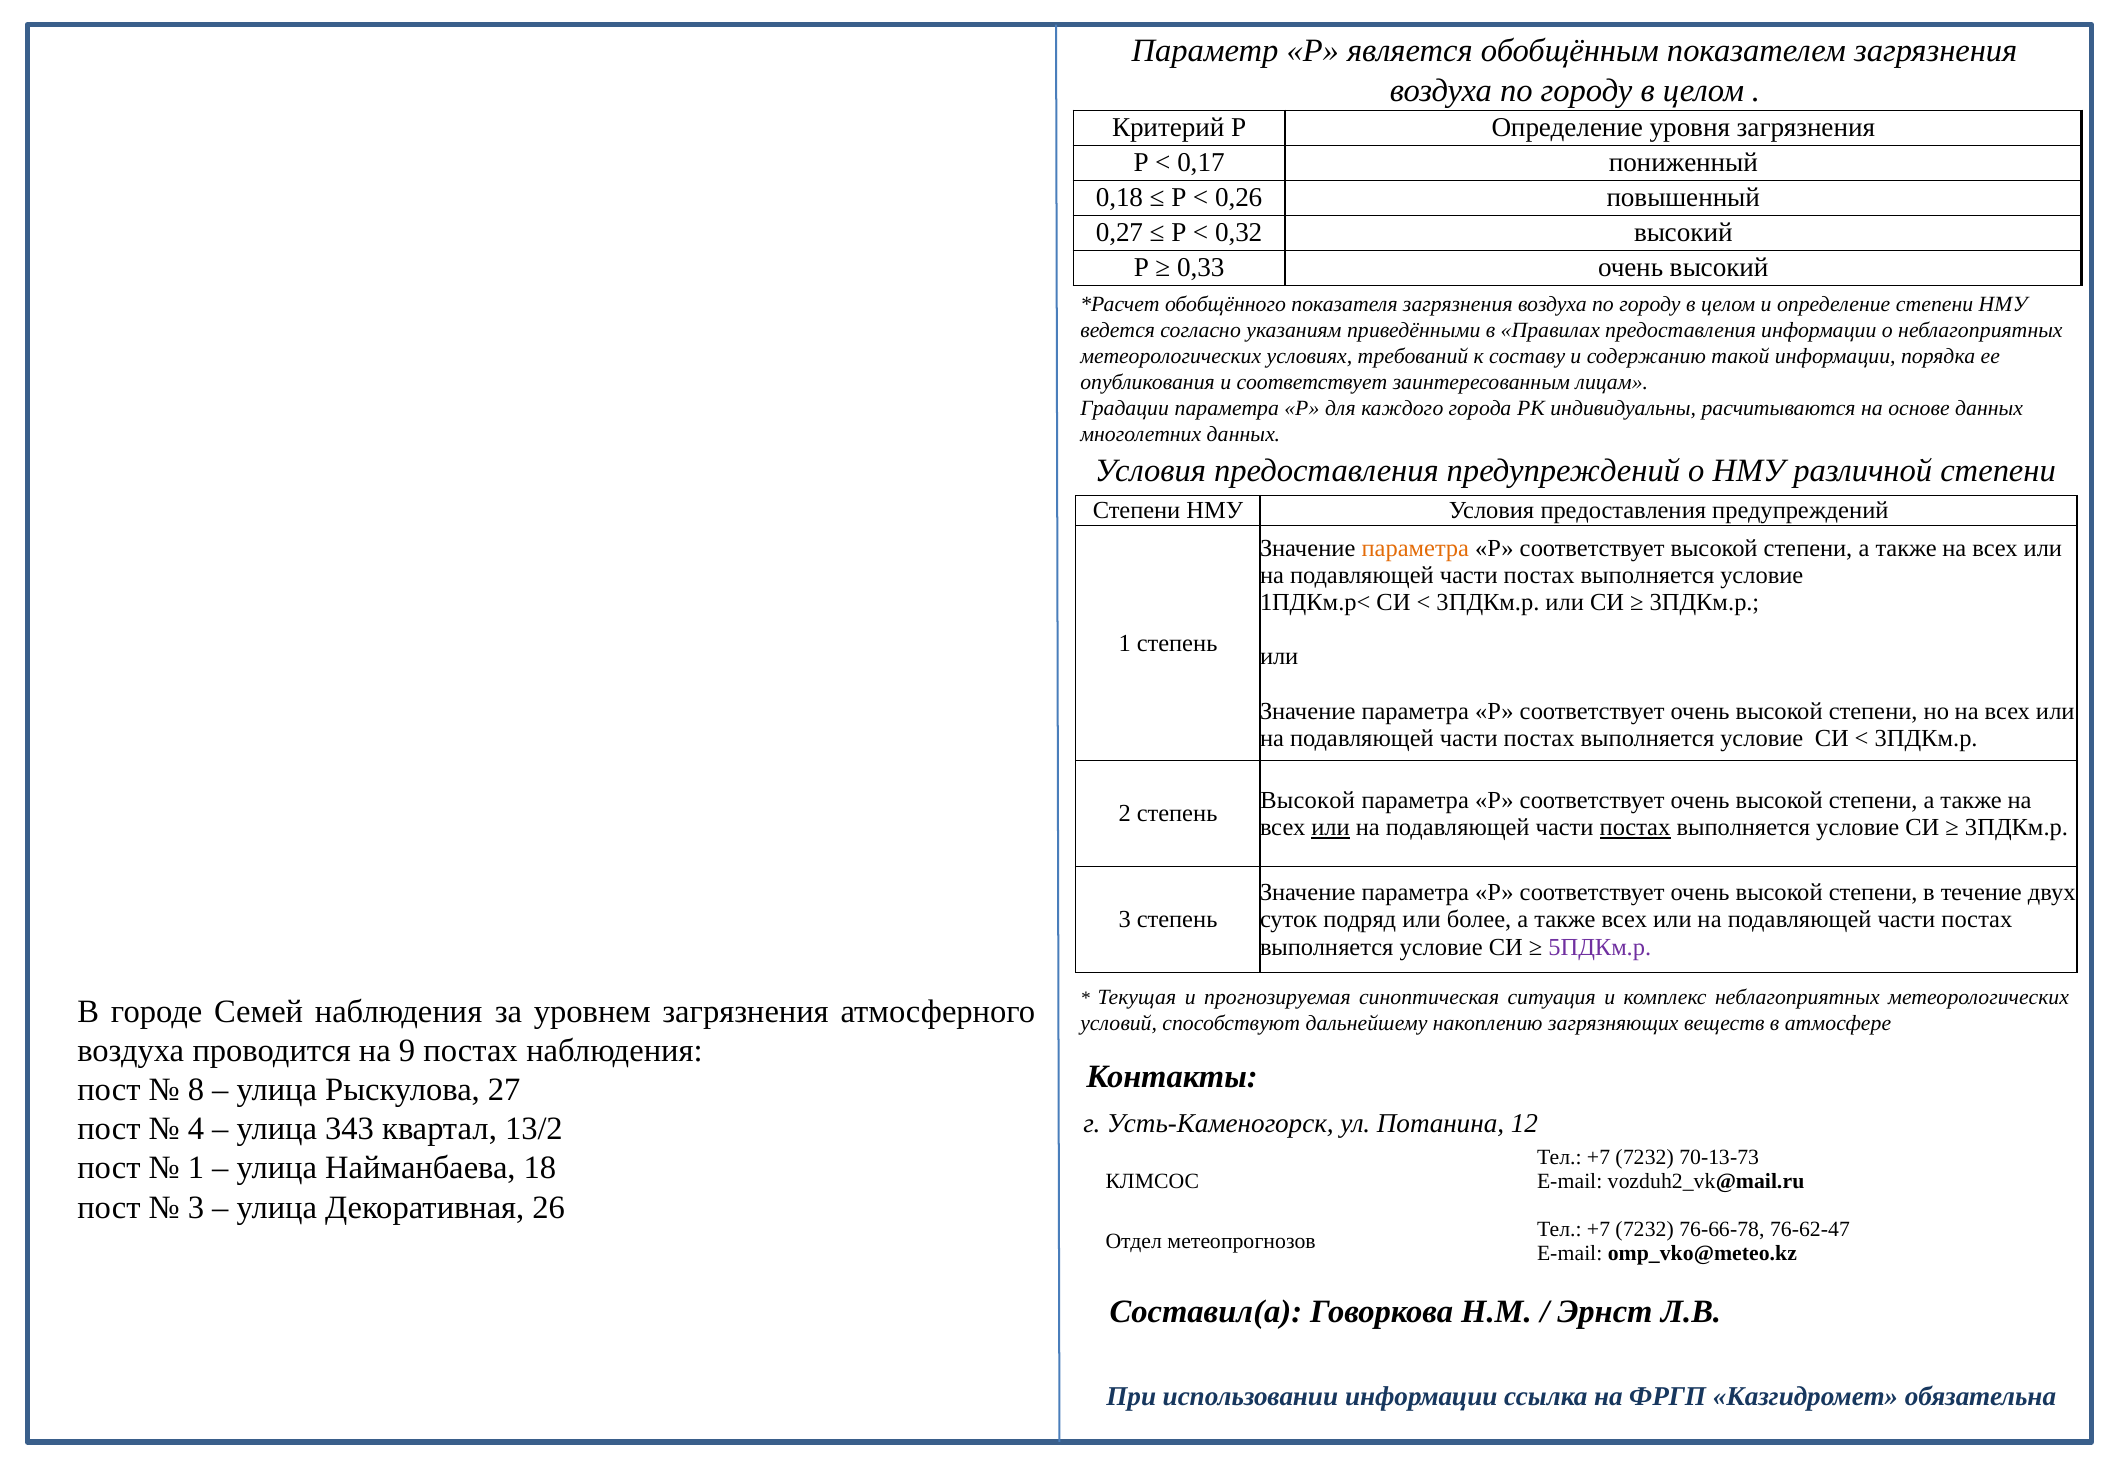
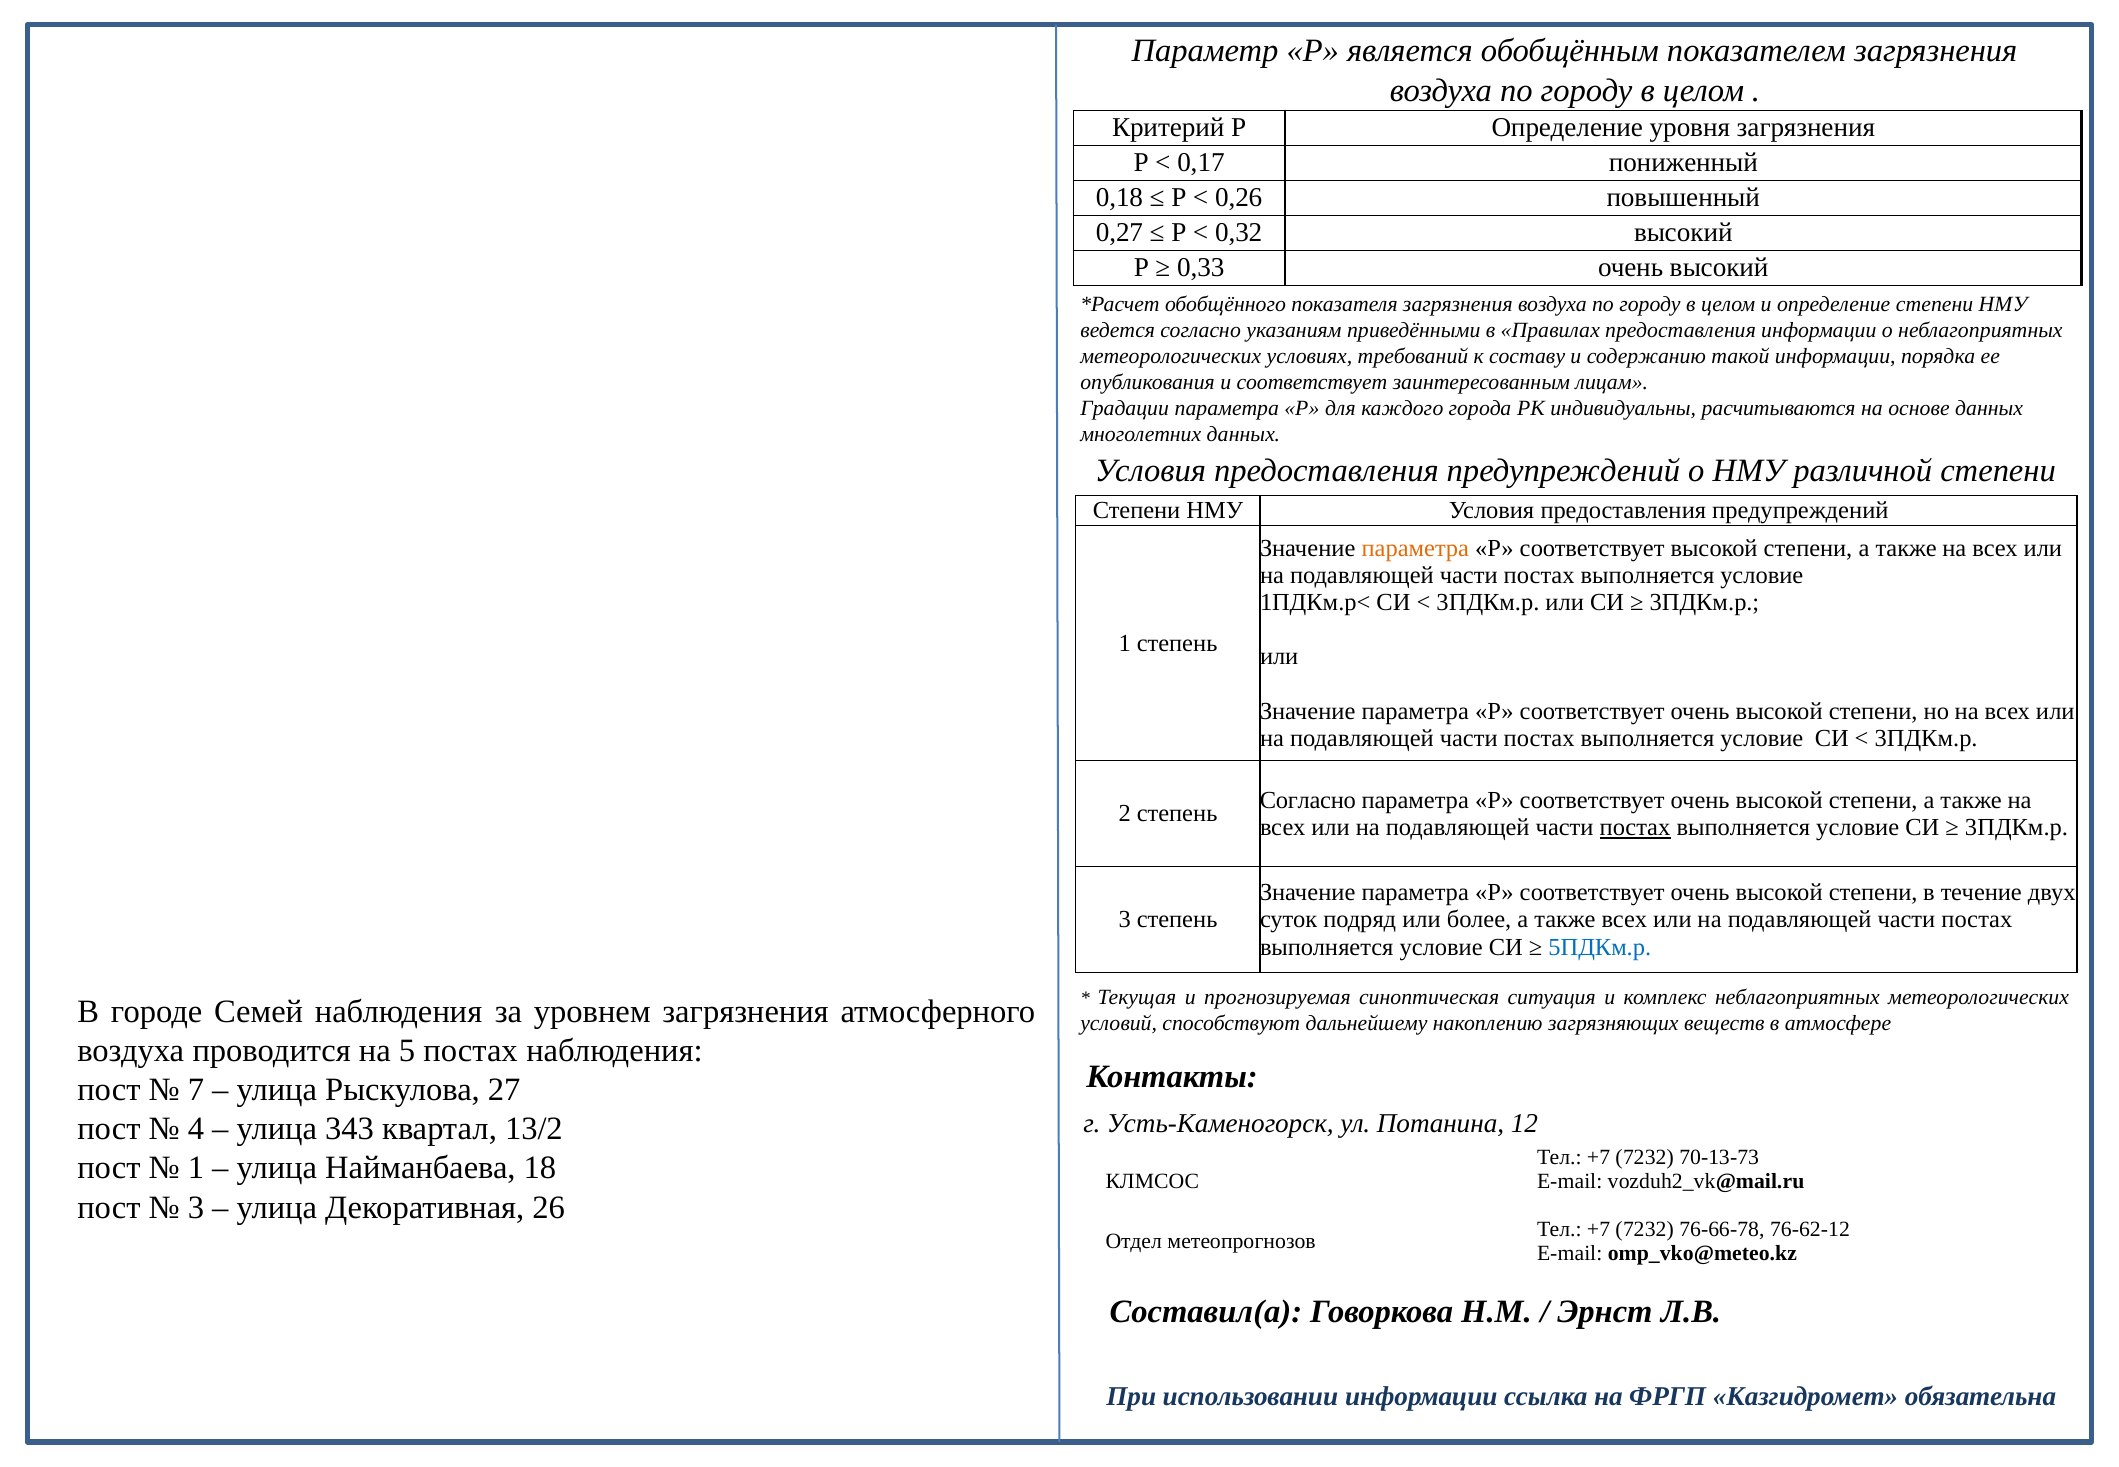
Высокой at (1308, 800): Высокой -> Согласно
или at (1331, 827) underline: present -> none
5ПДКм.р colour: purple -> blue
9: 9 -> 5
8: 8 -> 7
76-62-47: 76-62-47 -> 76-62-12
